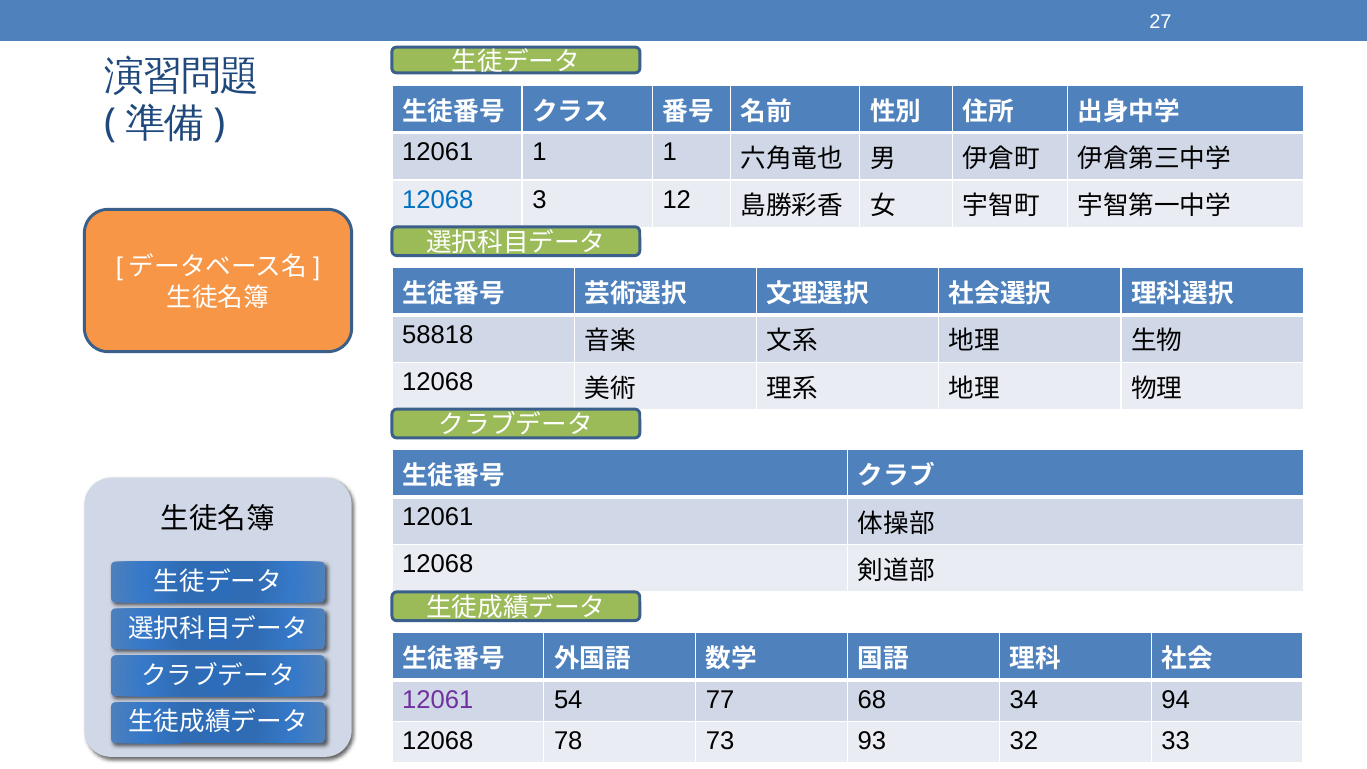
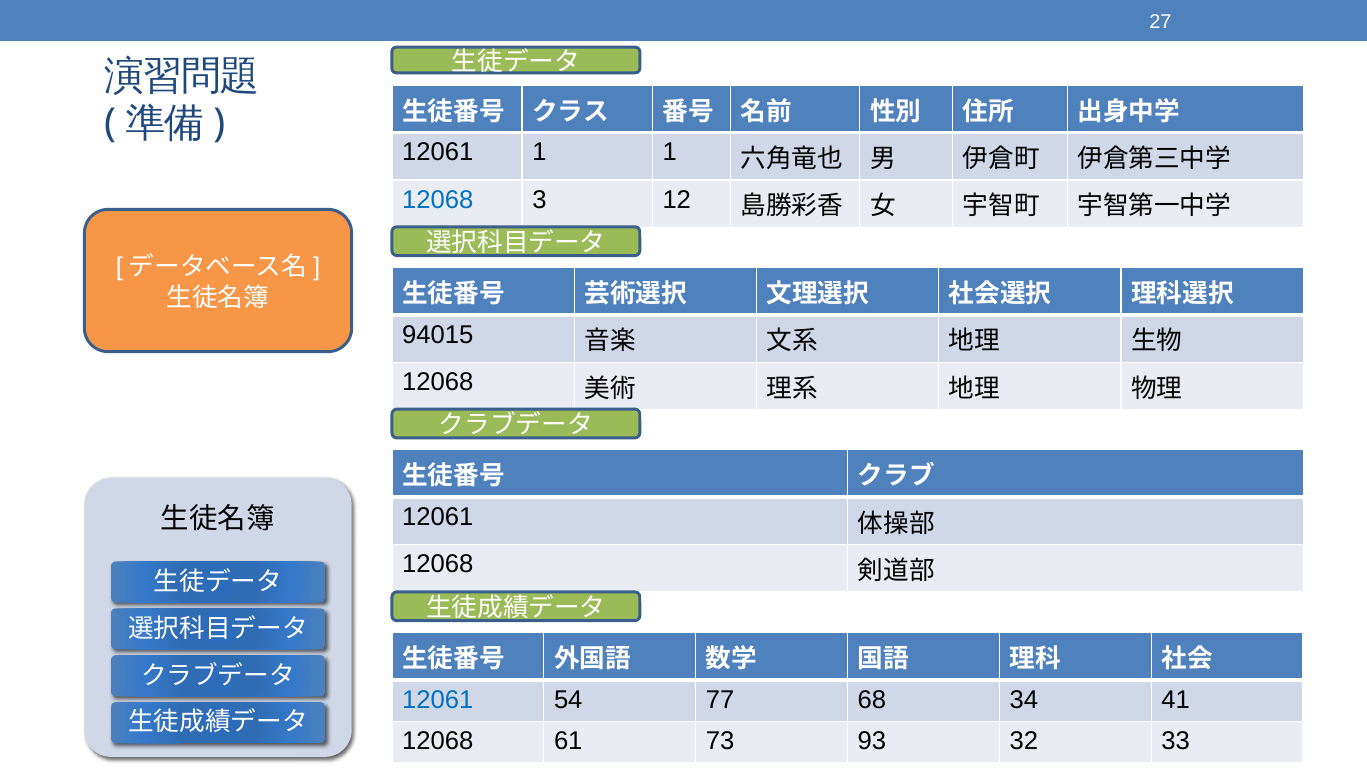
58818: 58818 -> 94015
12061 at (438, 699) colour: purple -> blue
94: 94 -> 41
78: 78 -> 61
